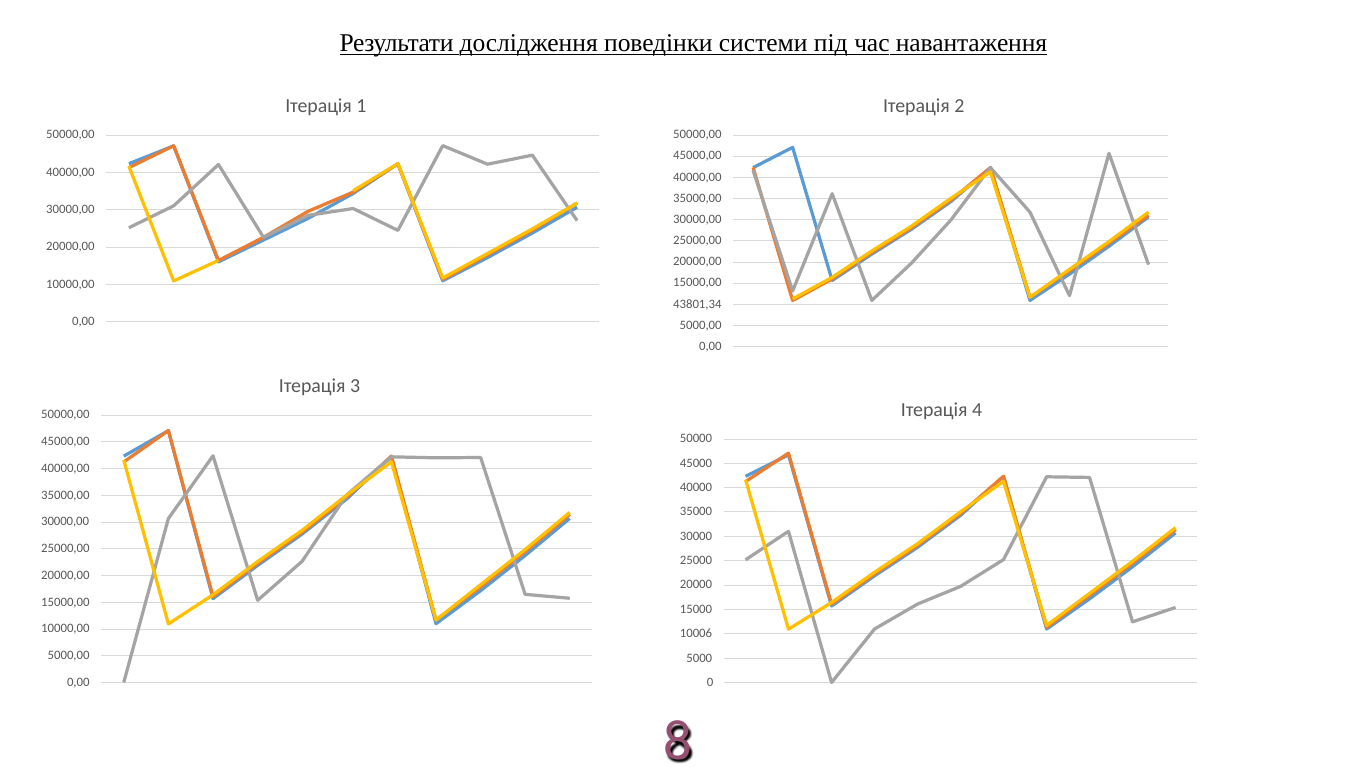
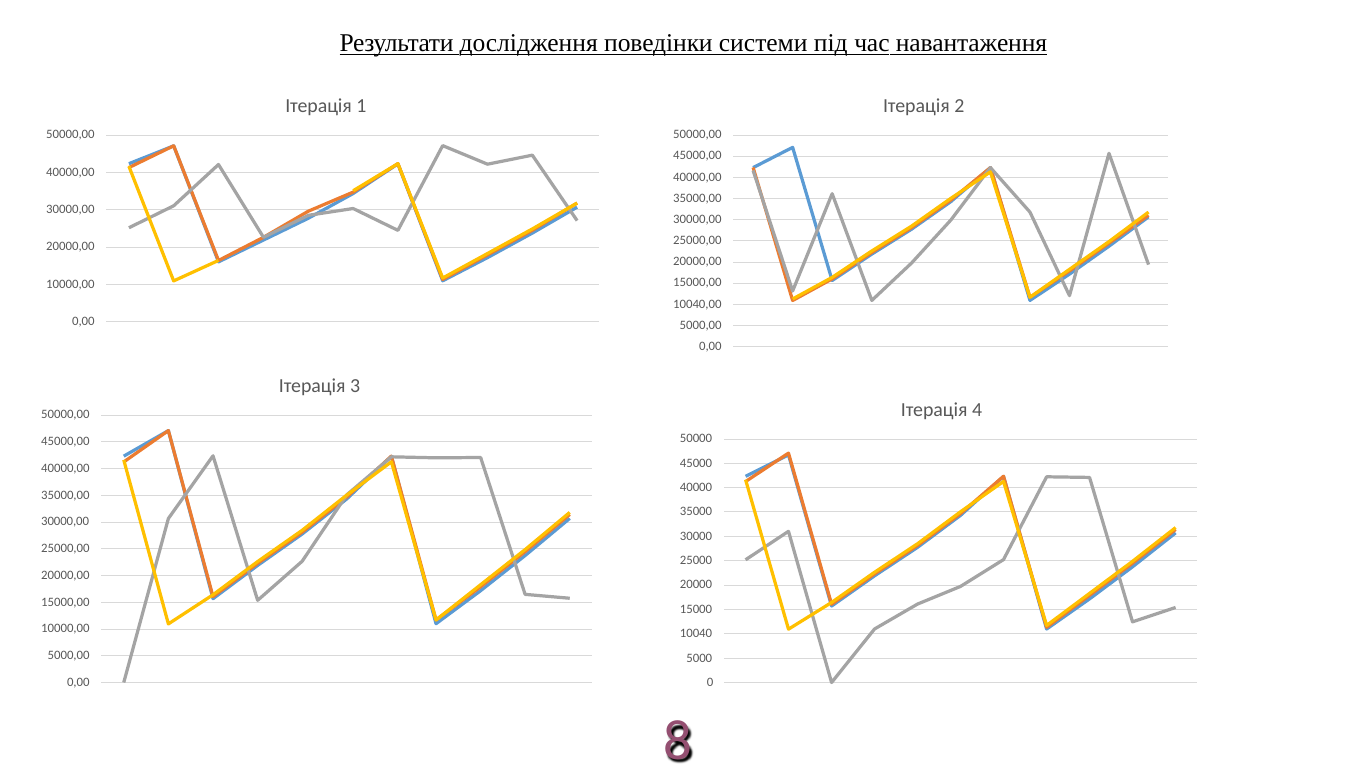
43801,34: 43801,34 -> 10040,00
10006: 10006 -> 10040
